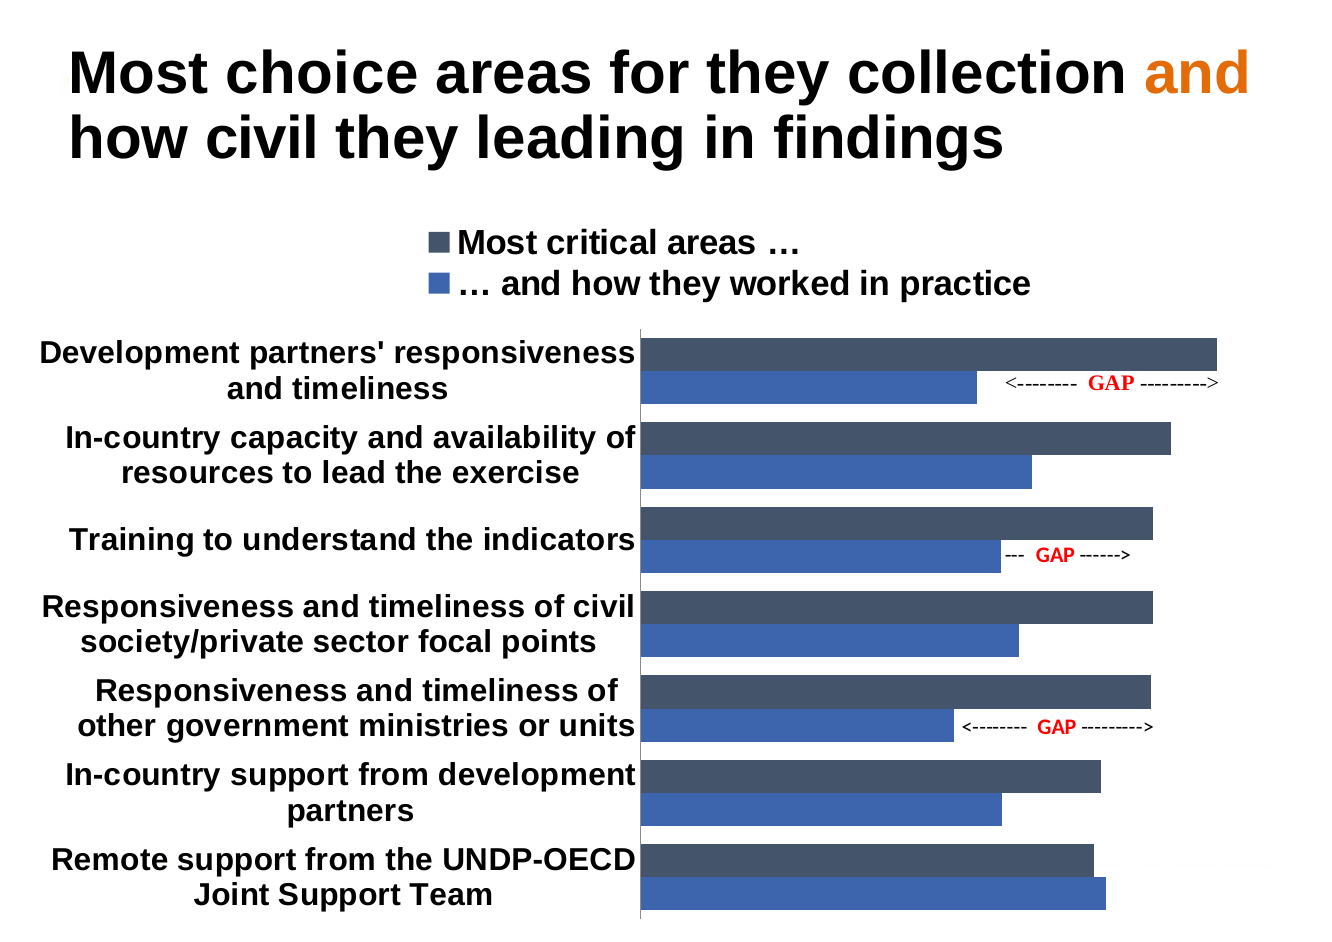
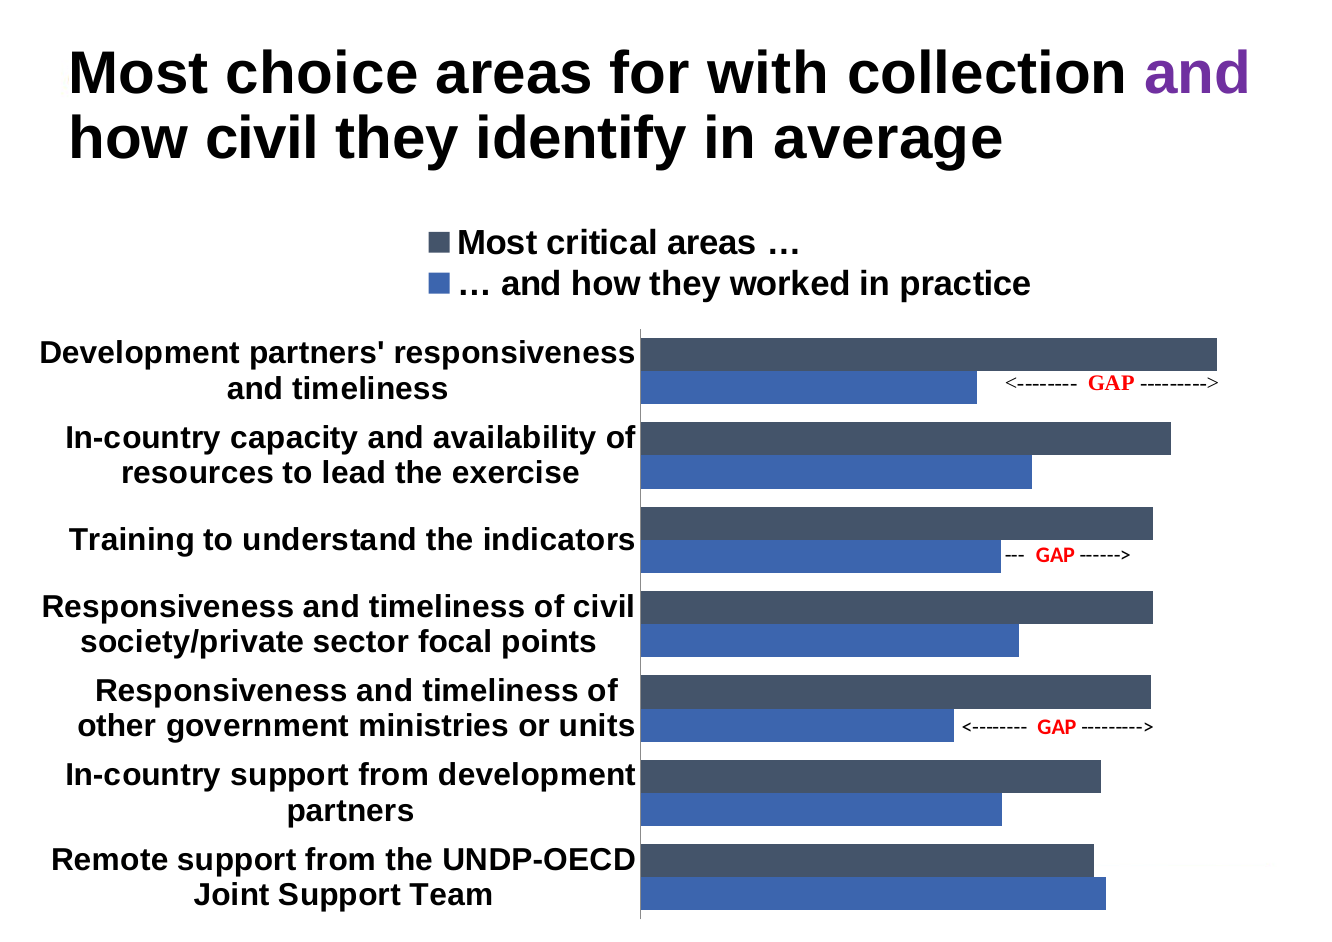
for they: they -> with
and at (1198, 74) colour: orange -> purple
leading: leading -> identify
findings: findings -> average
